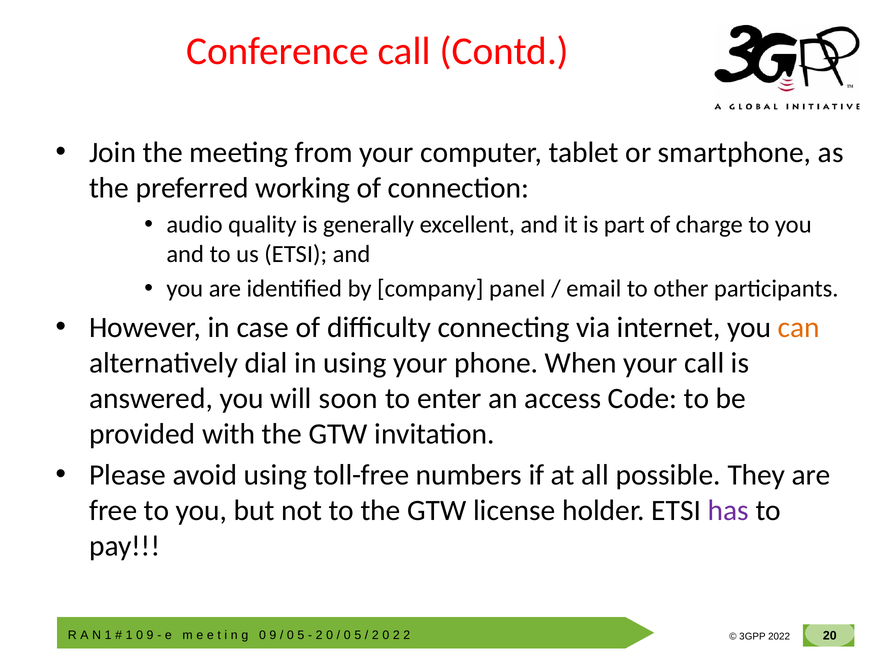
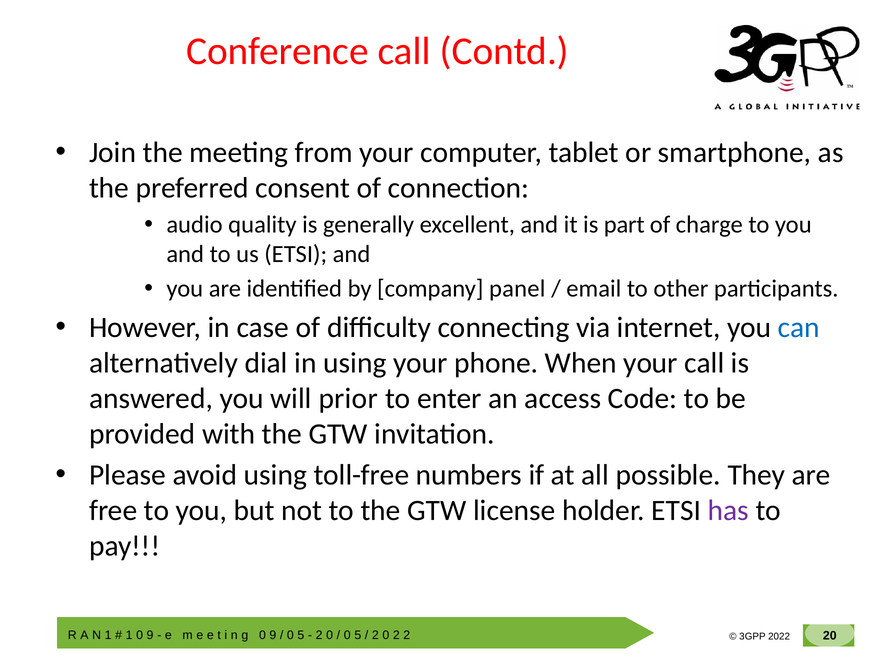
working: working -> consent
can colour: orange -> blue
soon: soon -> prior
